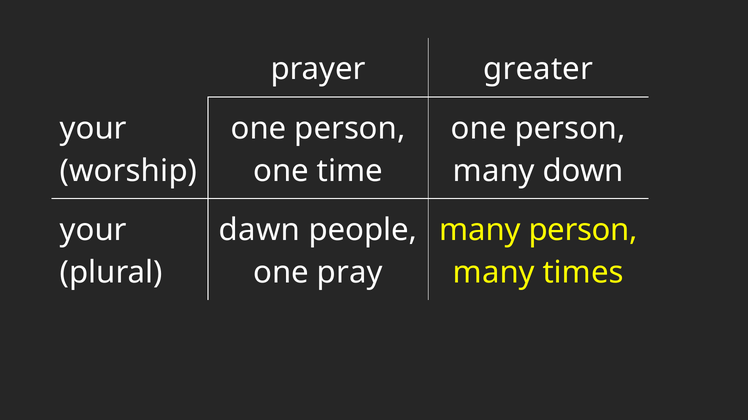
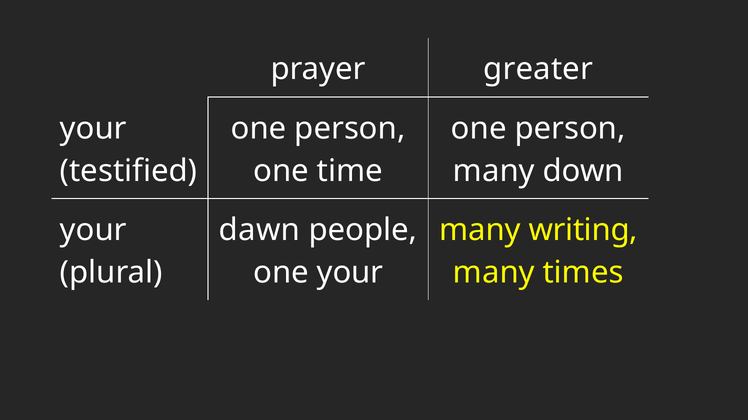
worship: worship -> testified
many person: person -> writing
one pray: pray -> your
